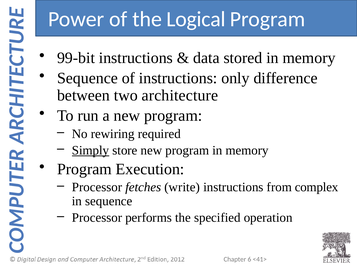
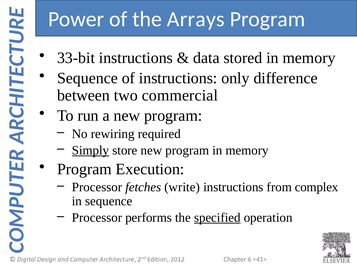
Logical: Logical -> Arrays
99-bit: 99-bit -> 33-bit
architecture: architecture -> commercial
specified underline: none -> present
